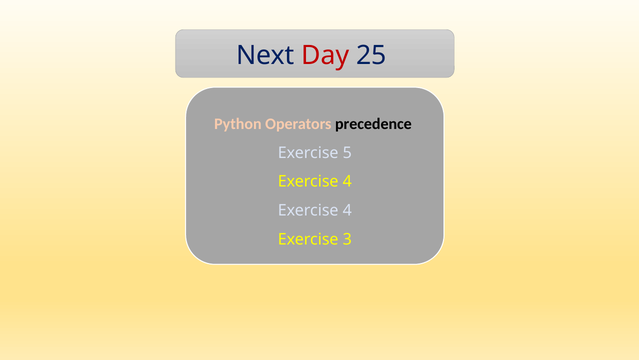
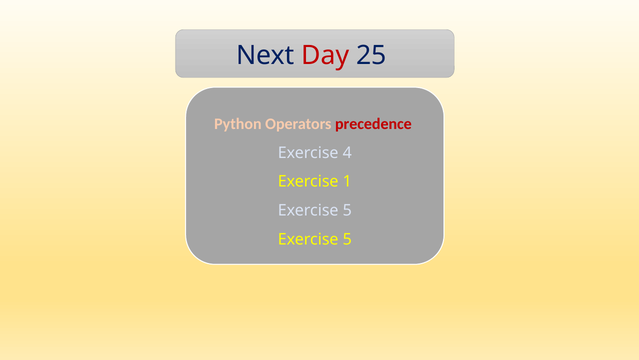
precedence colour: black -> red
5: 5 -> 4
4 at (347, 181): 4 -> 1
4 at (347, 210): 4 -> 5
3 at (347, 239): 3 -> 5
